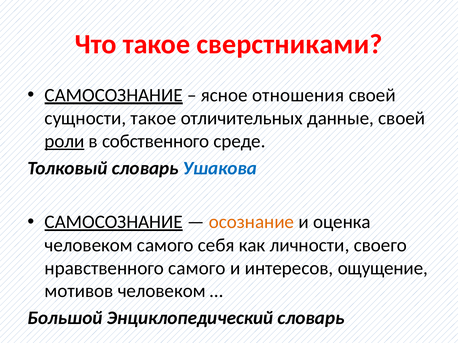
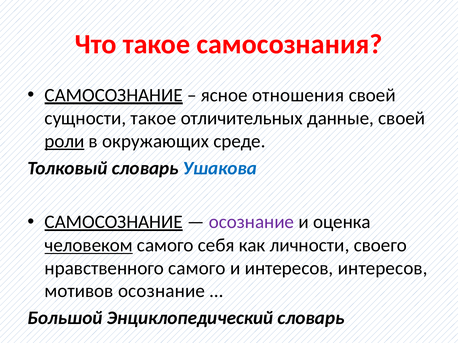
сверстниками: сверстниками -> самосознания
собственного: собственного -> окружающих
осознание at (251, 222) colour: orange -> purple
человеком at (89, 246) underline: none -> present
интересов ощущение: ощущение -> интересов
мотивов человеком: человеком -> осознание
